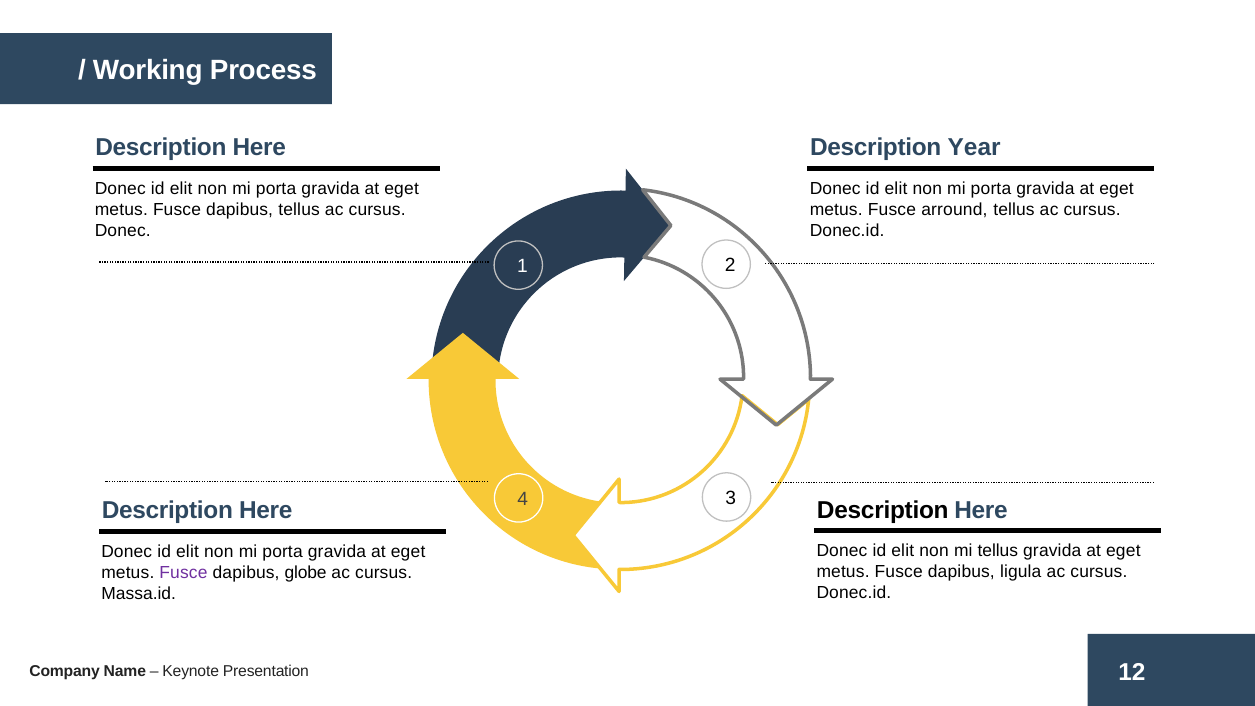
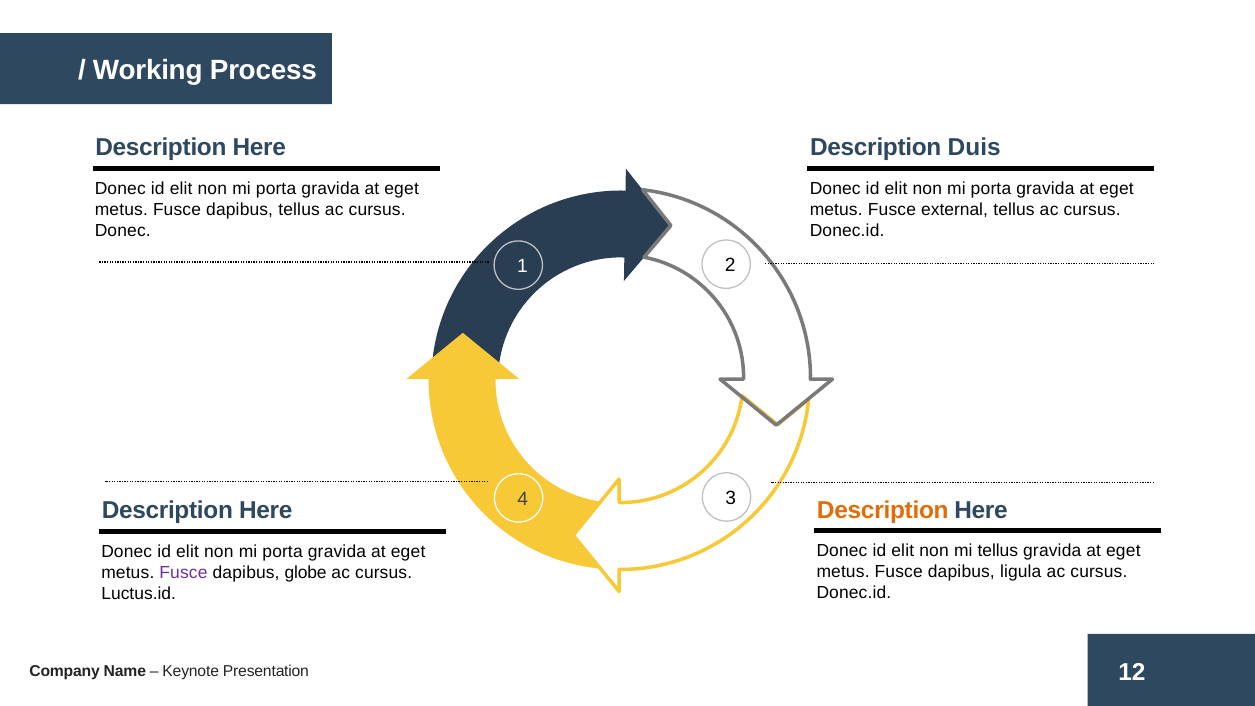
Year: Year -> Duis
arround: arround -> external
Description at (883, 510) colour: black -> orange
Massa.id: Massa.id -> Luctus.id
